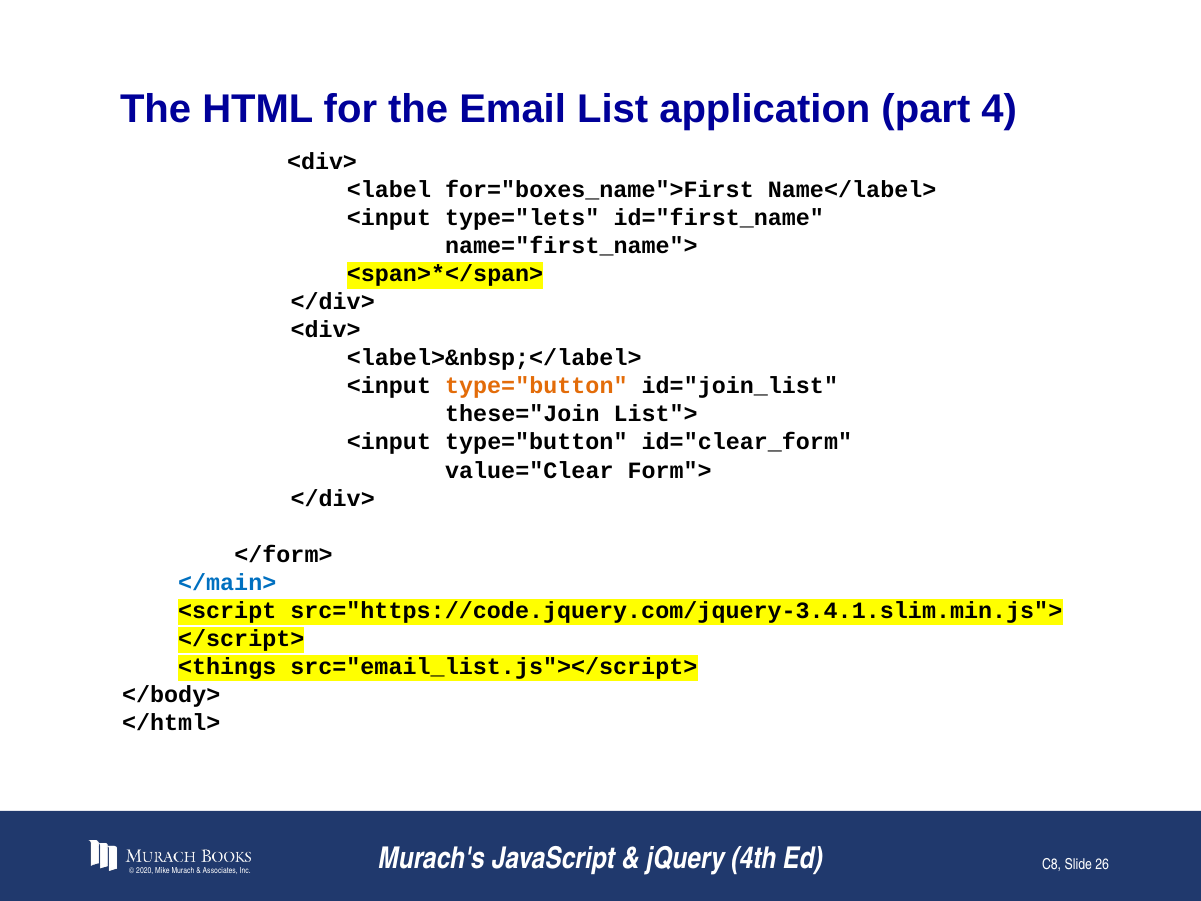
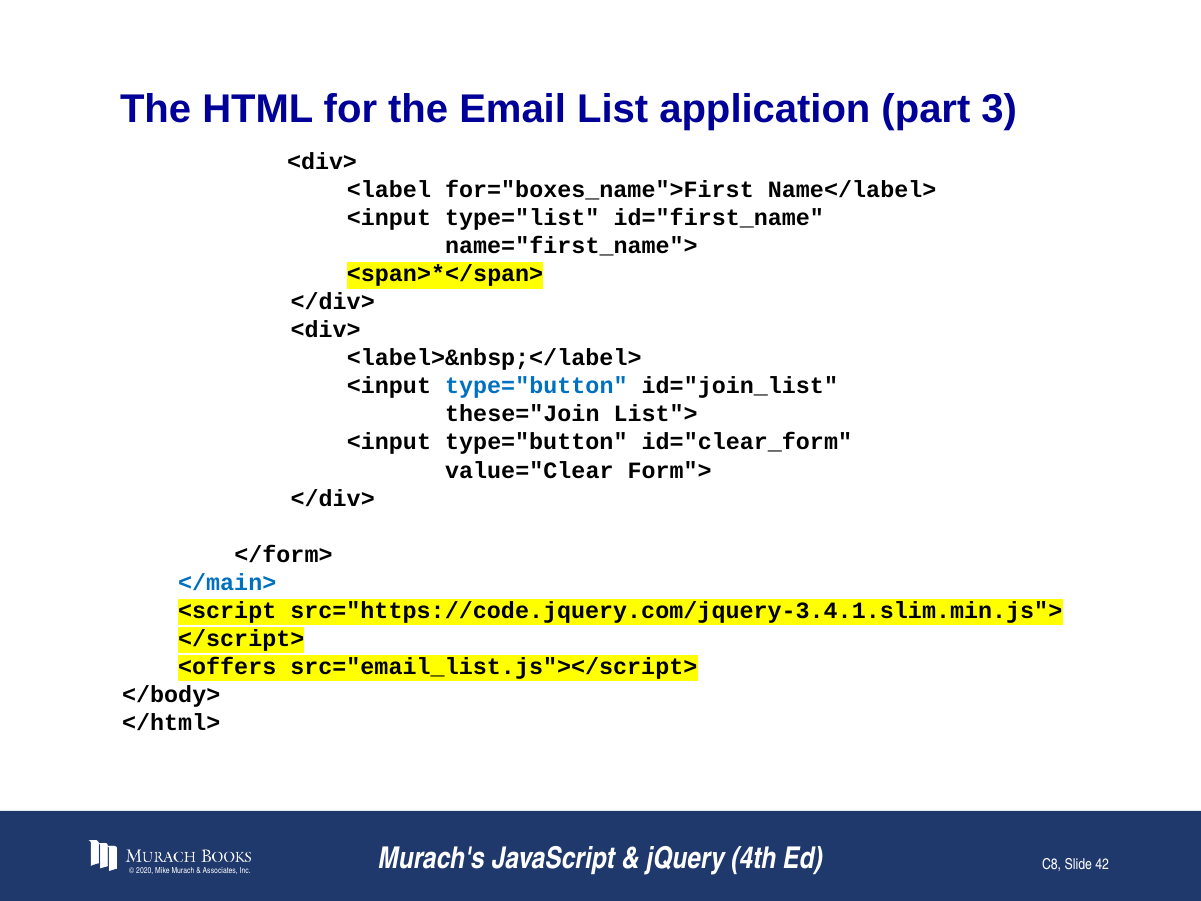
4: 4 -> 3
type="lets: type="lets -> type="list
type="button at (536, 386) colour: orange -> blue
<things: <things -> <offers
26: 26 -> 42
